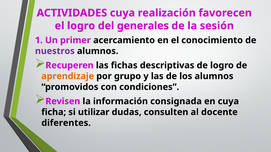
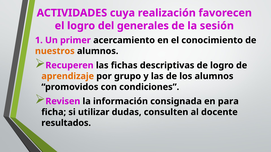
nuestros colour: purple -> orange
en cuya: cuya -> para
diferentes: diferentes -> resultados
